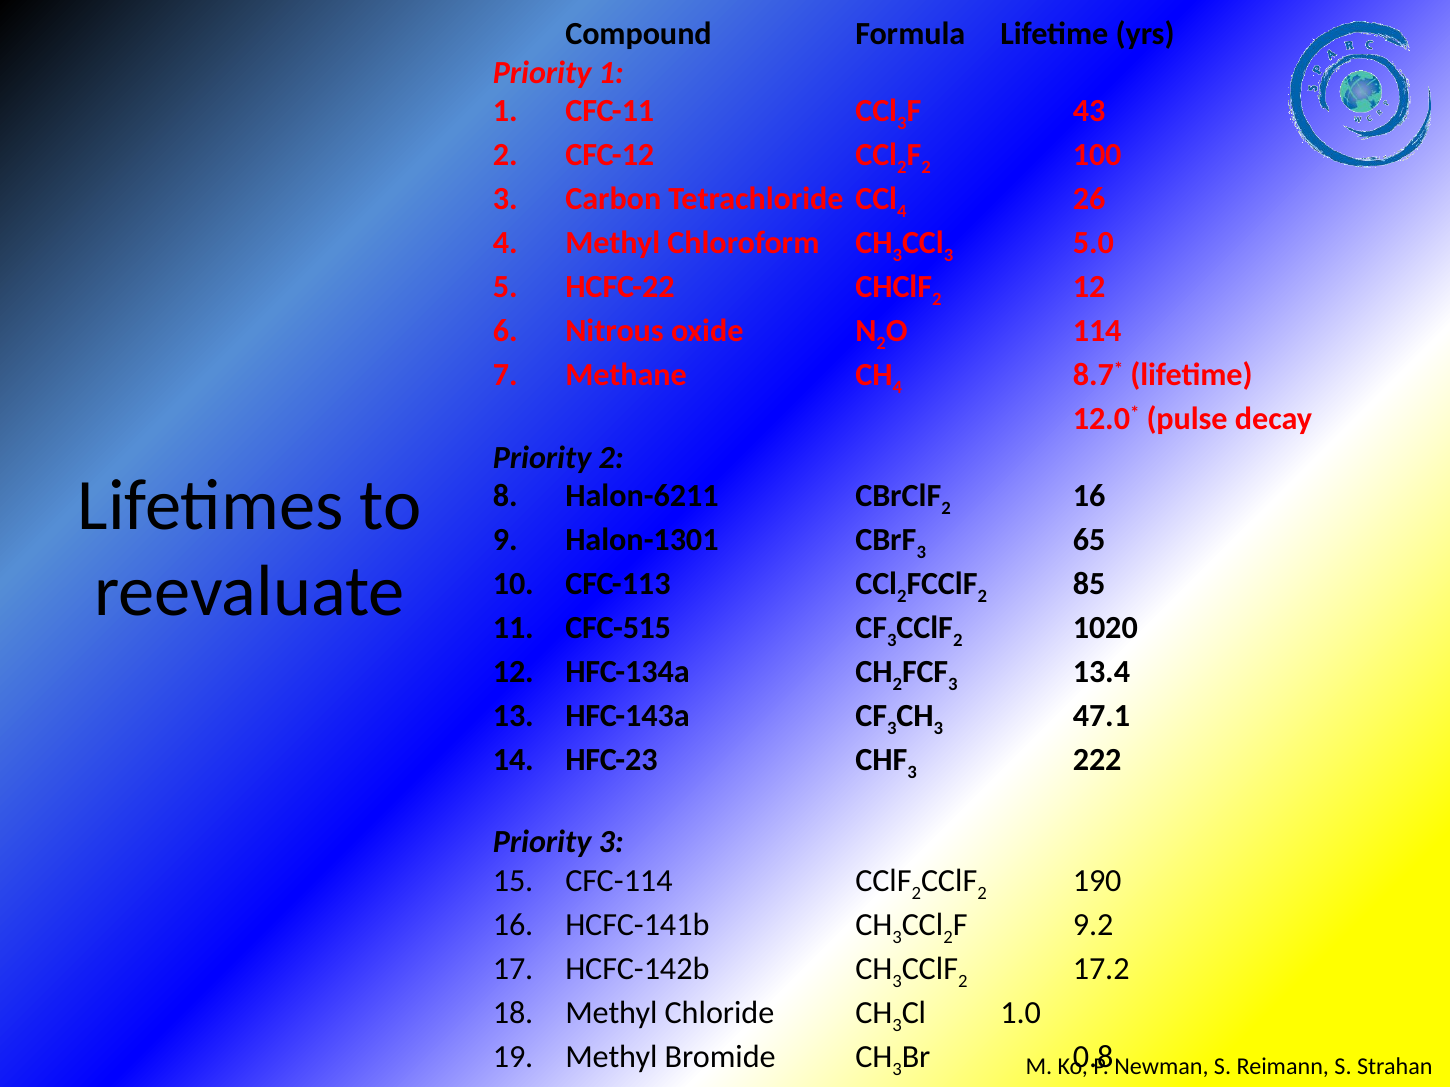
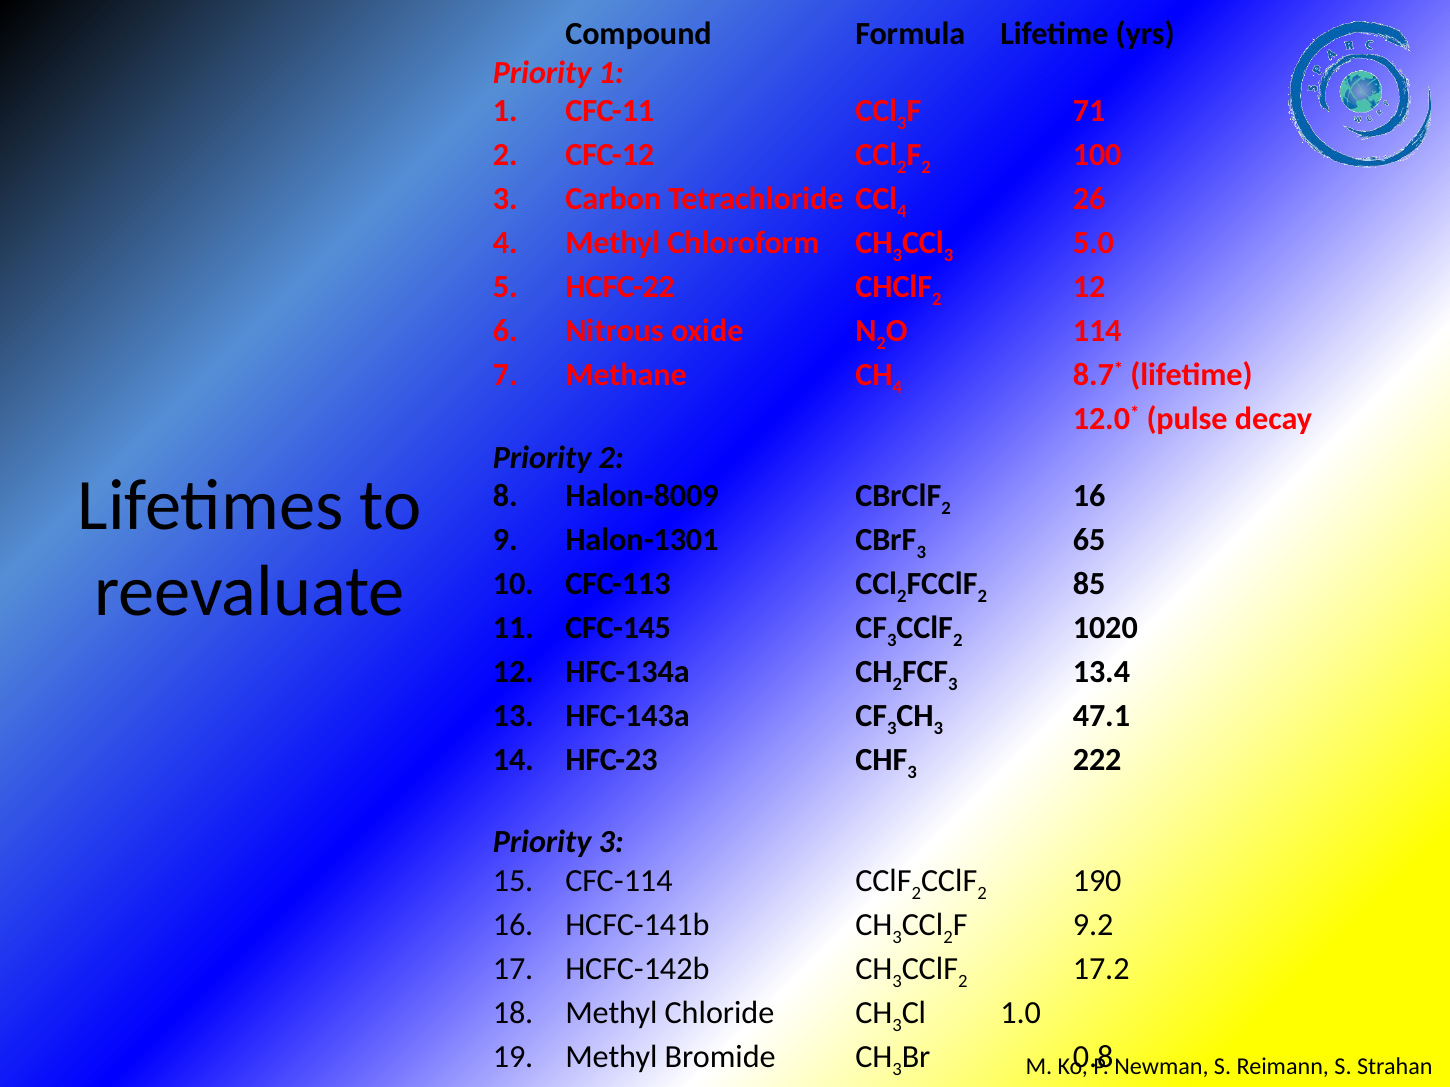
43: 43 -> 71
Halon-6211: Halon-6211 -> Halon-8009
CFC-515: CFC-515 -> CFC-145
